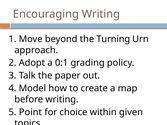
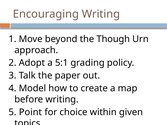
Turning: Turning -> Though
0:1: 0:1 -> 5:1
